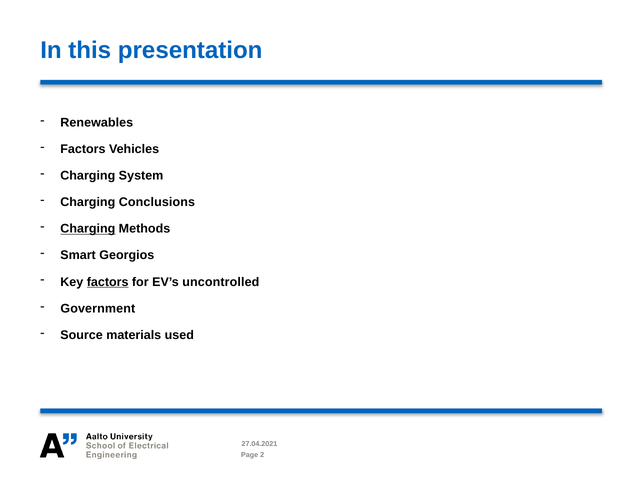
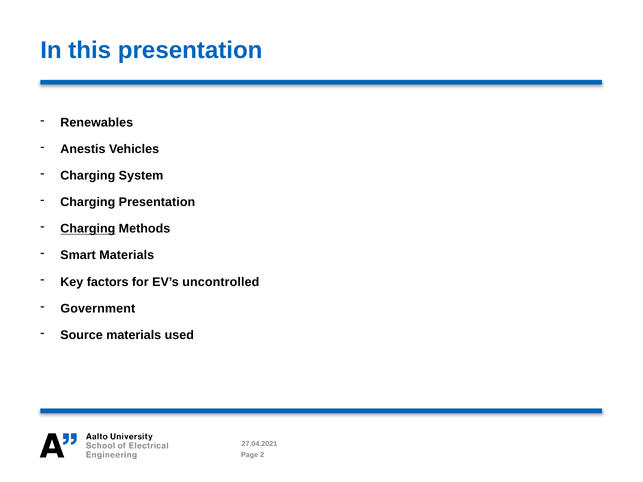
Factors at (83, 149): Factors -> Anestis
Charging Conclusions: Conclusions -> Presentation
Smart Georgios: Georgios -> Materials
factors at (108, 282) underline: present -> none
